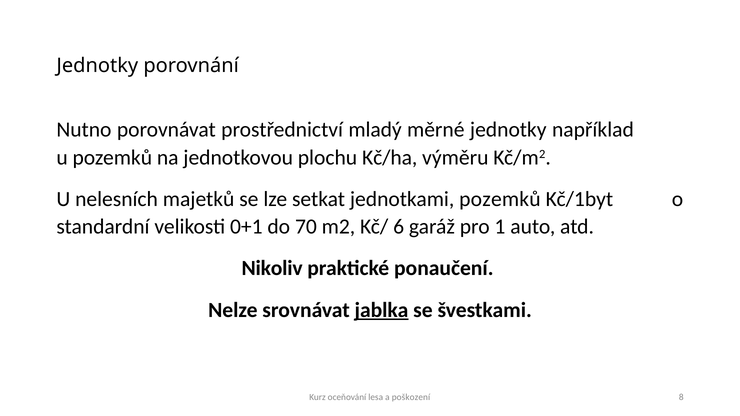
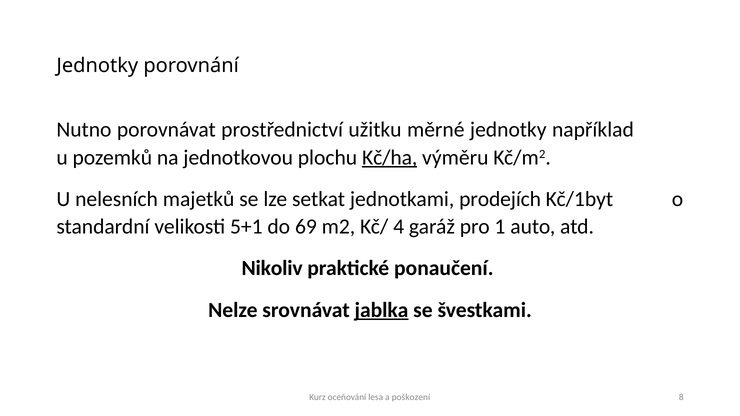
mladý: mladý -> užitku
Kč/ha underline: none -> present
jednotkami pozemků: pozemků -> prodejích
0+1: 0+1 -> 5+1
70: 70 -> 69
6: 6 -> 4
